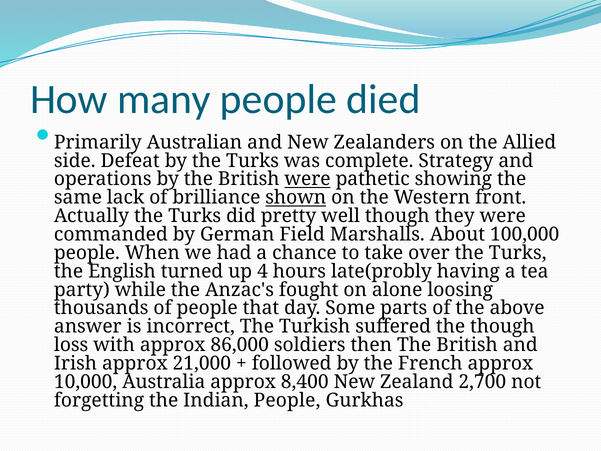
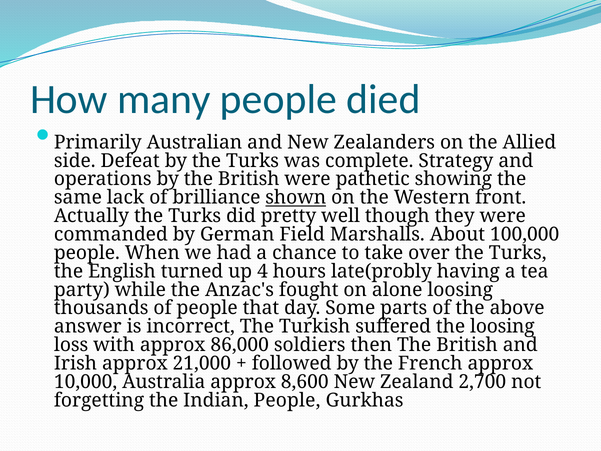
were at (308, 179) underline: present -> none
the though: though -> loosing
8,400: 8,400 -> 8,600
